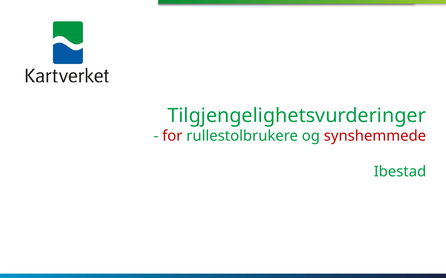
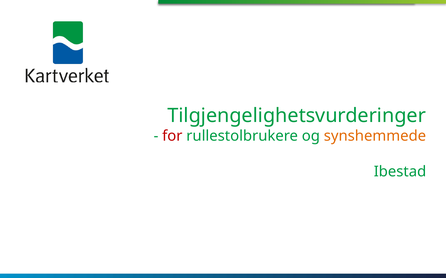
synshemmede colour: red -> orange
